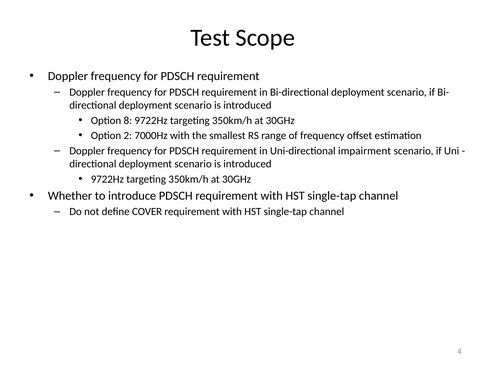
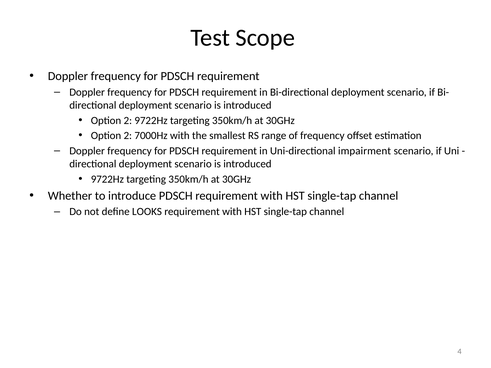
8 at (128, 121): 8 -> 2
COVER: COVER -> LOOKS
